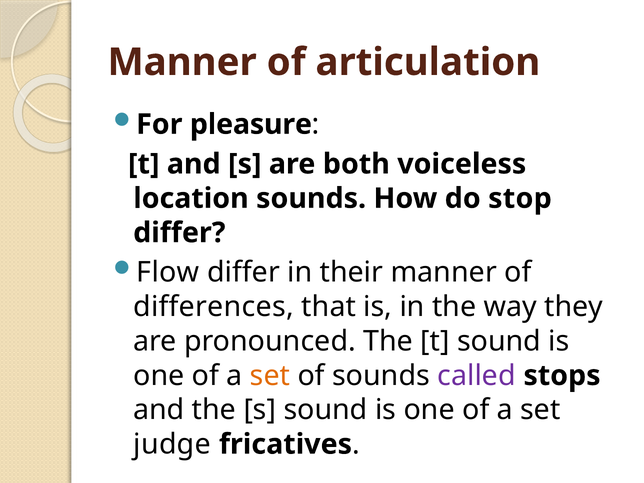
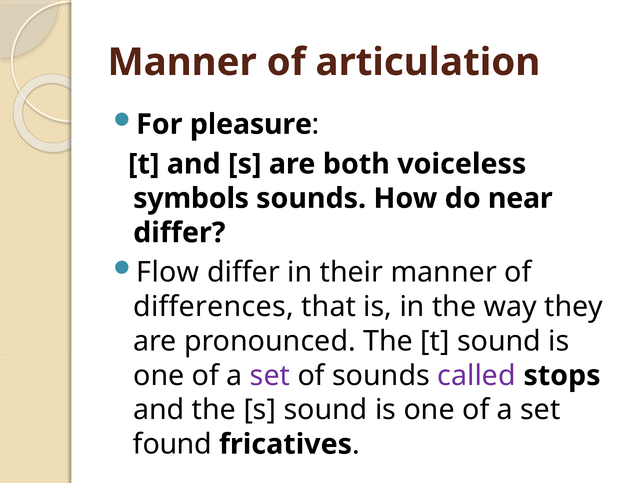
location: location -> symbols
stop: stop -> near
set at (270, 376) colour: orange -> purple
judge: judge -> found
